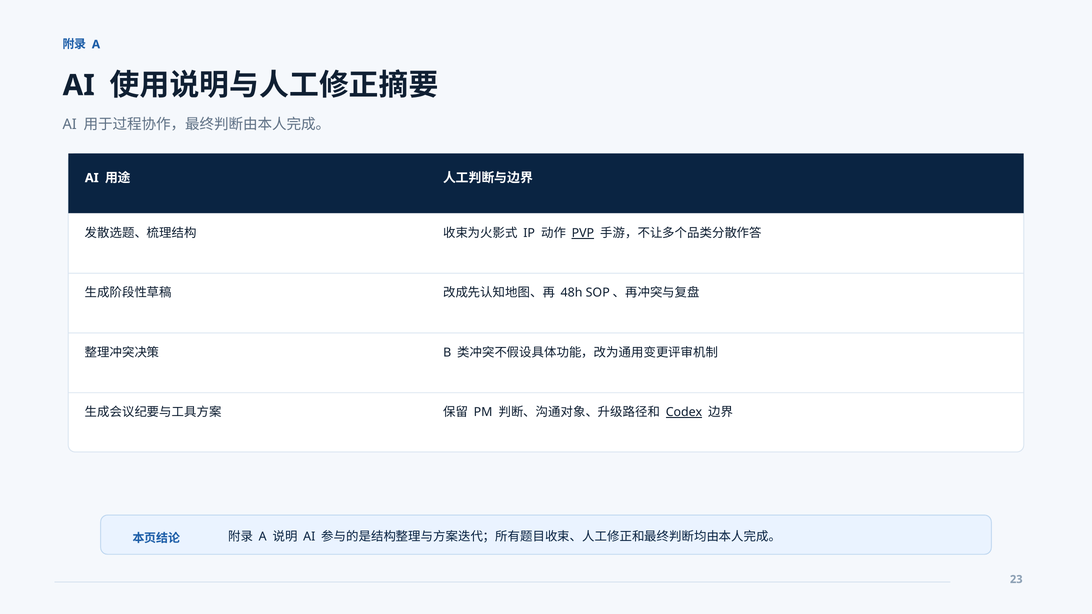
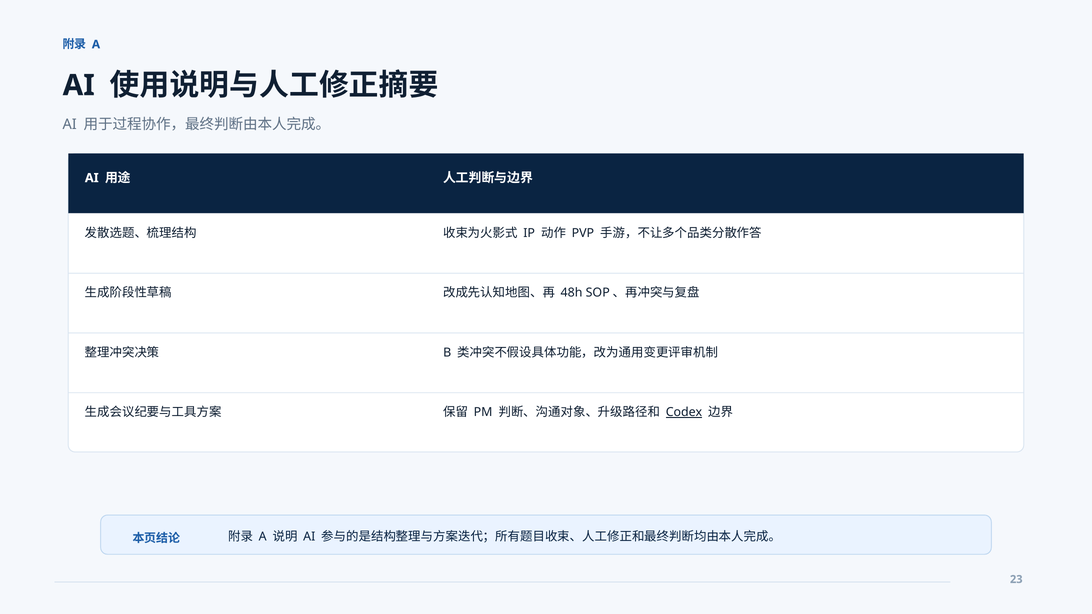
PVP underline: present -> none
